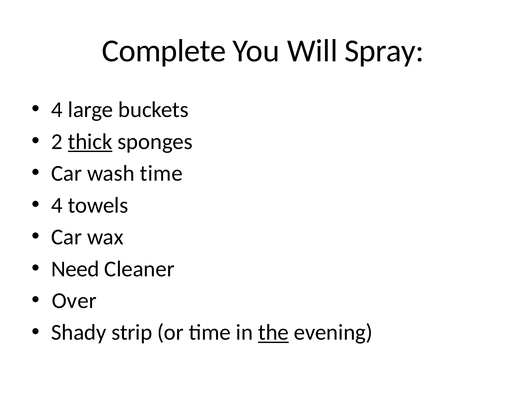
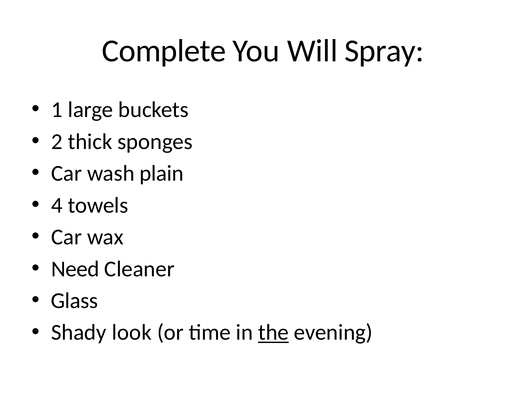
4 at (57, 110): 4 -> 1
thick underline: present -> none
wash time: time -> plain
Over: Over -> Glass
strip: strip -> look
